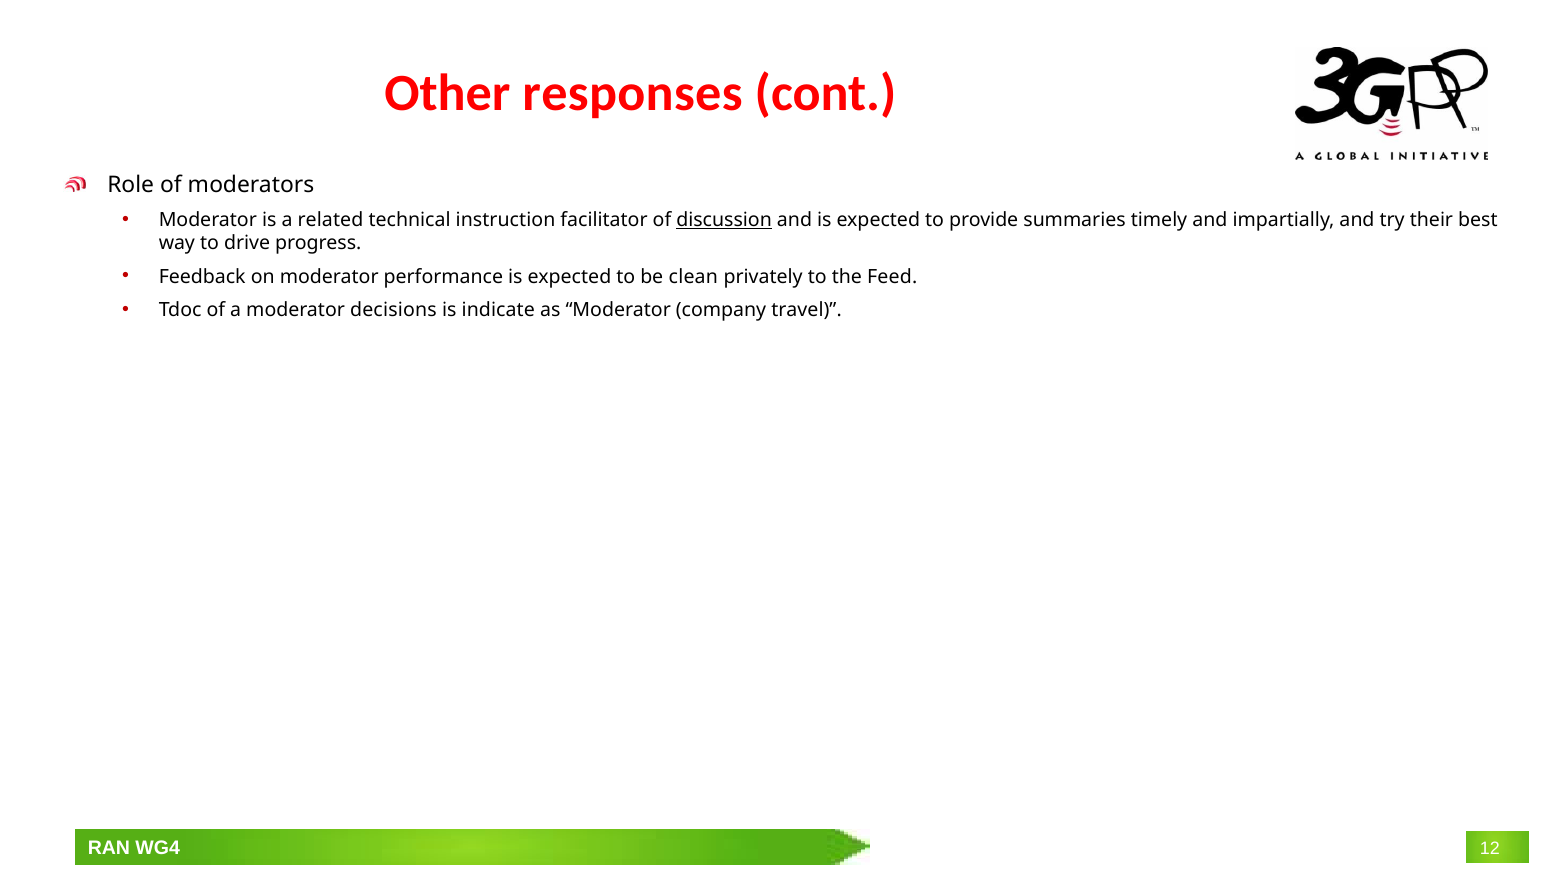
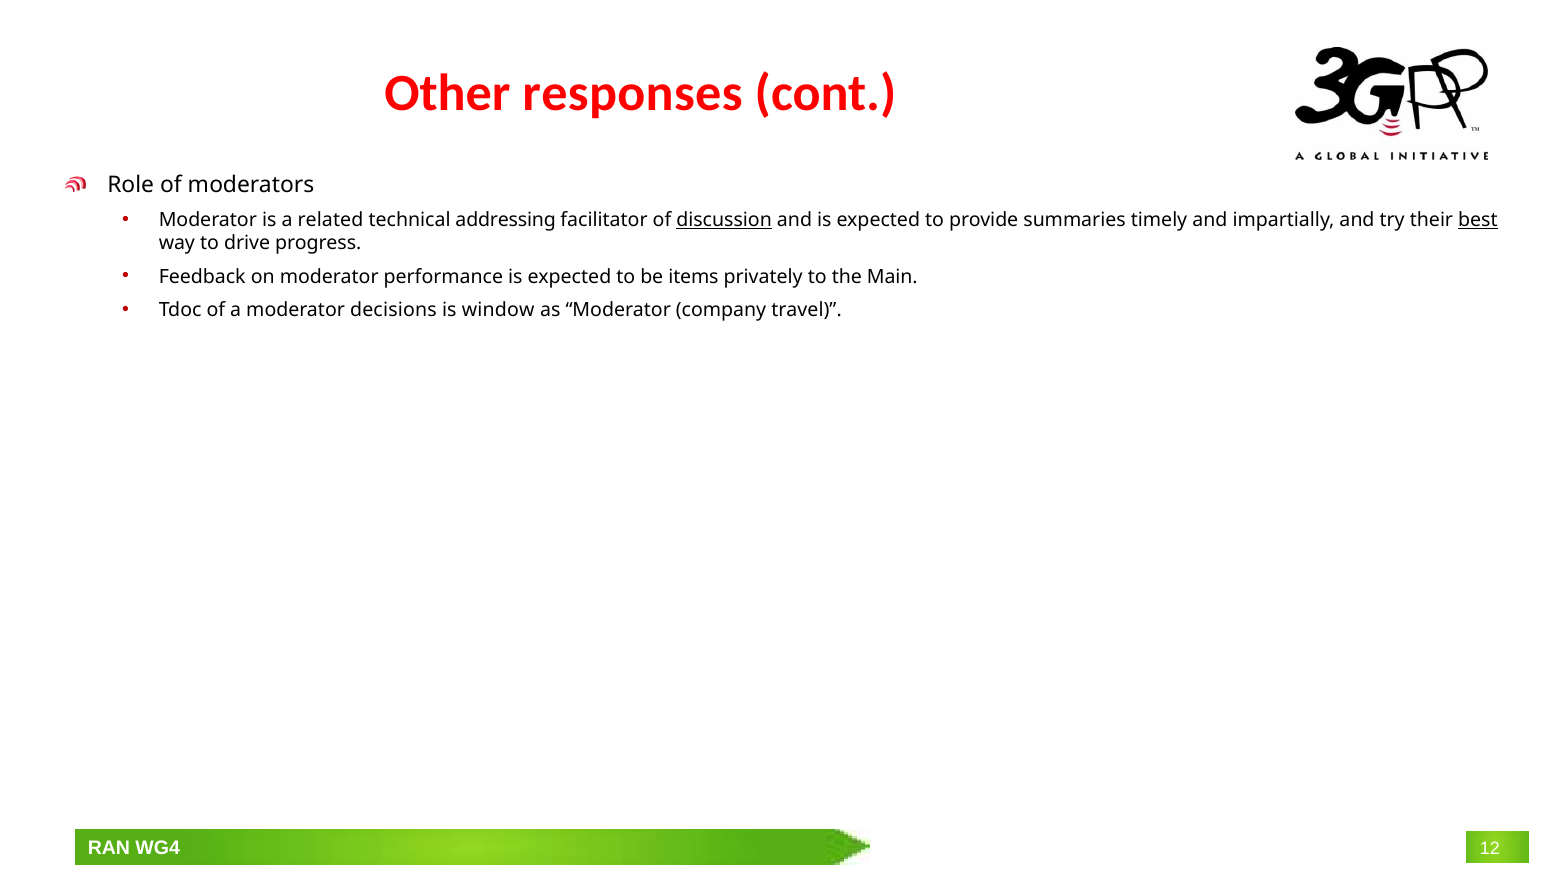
instruction: instruction -> addressing
best underline: none -> present
clean: clean -> items
Feed: Feed -> Main
indicate: indicate -> window
